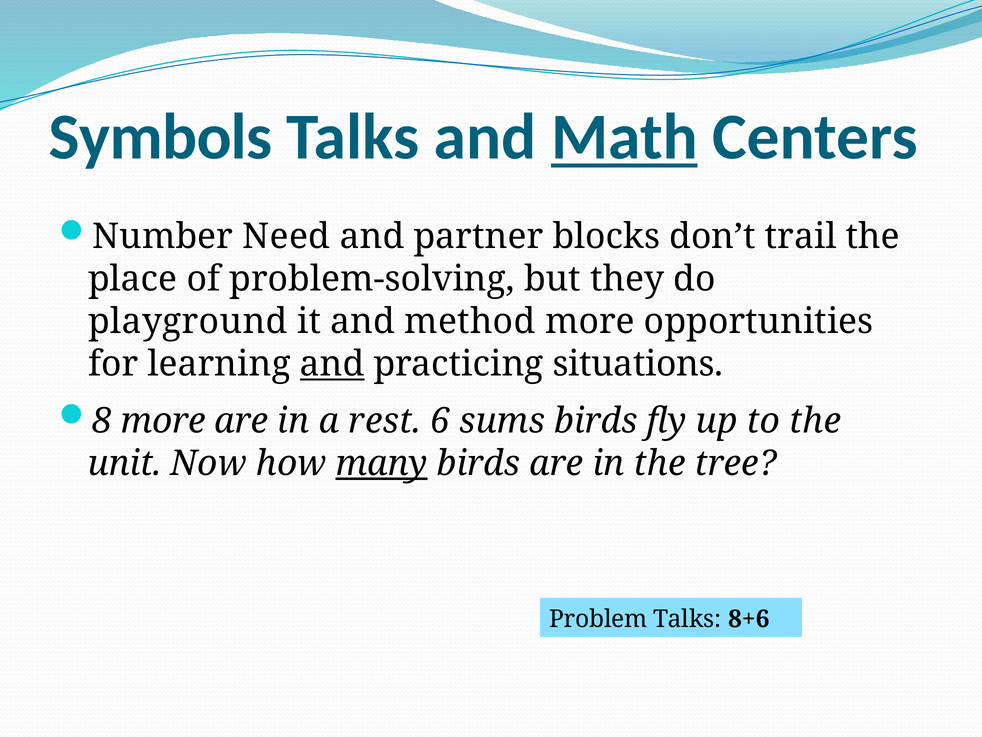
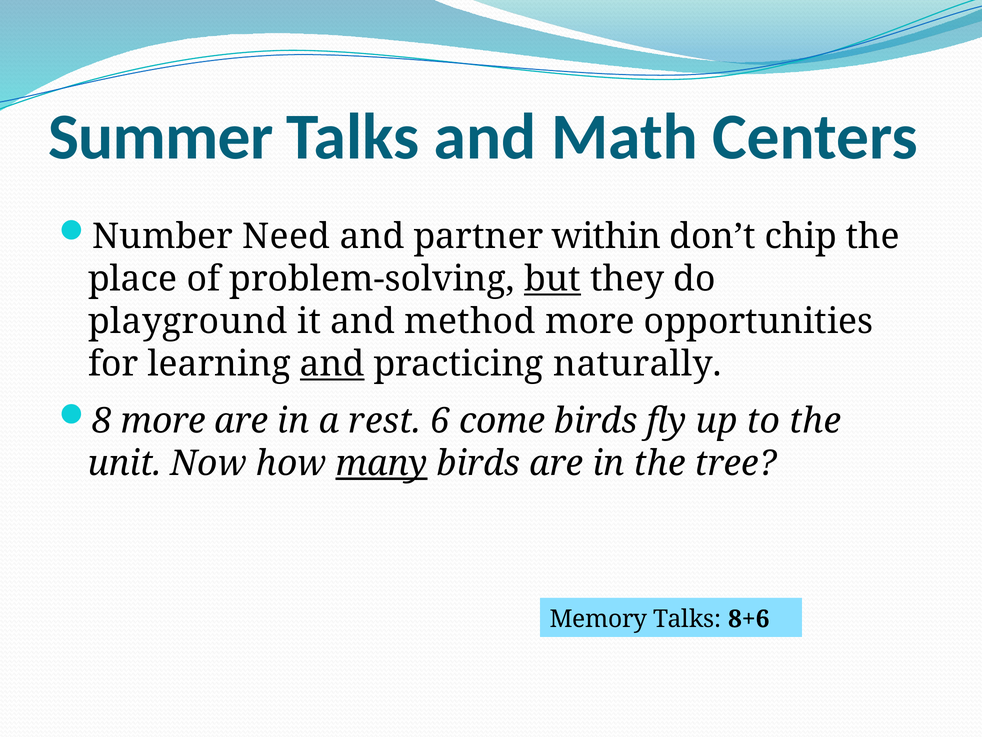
Symbols: Symbols -> Summer
Math underline: present -> none
blocks: blocks -> within
trail: trail -> chip
but underline: none -> present
situations: situations -> naturally
sums: sums -> come
Problem: Problem -> Memory
